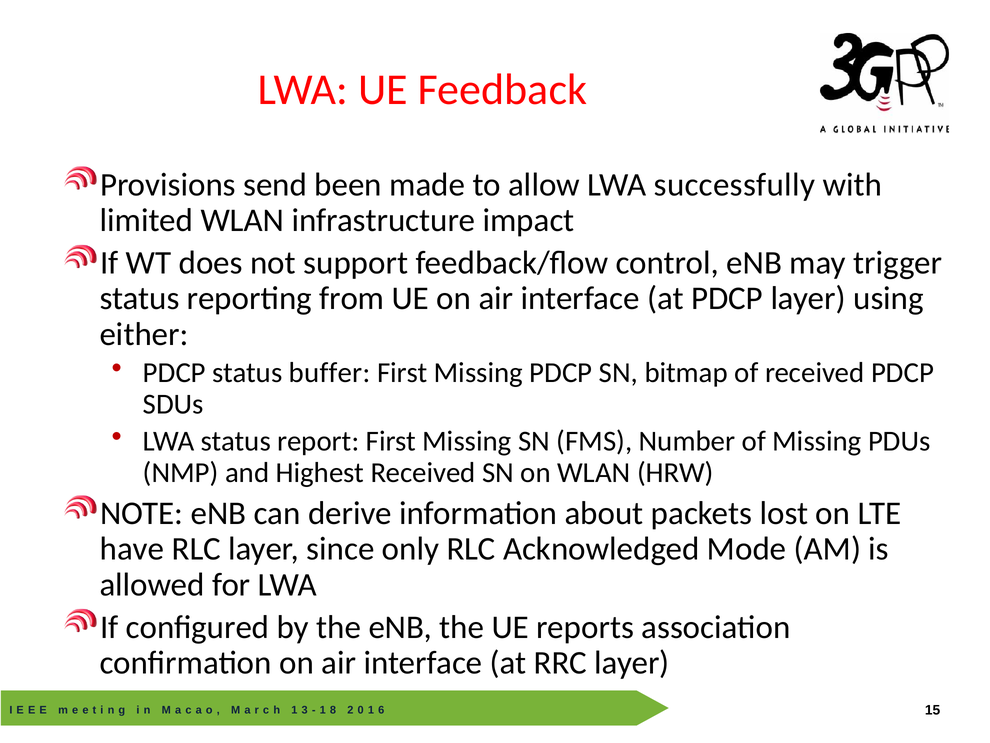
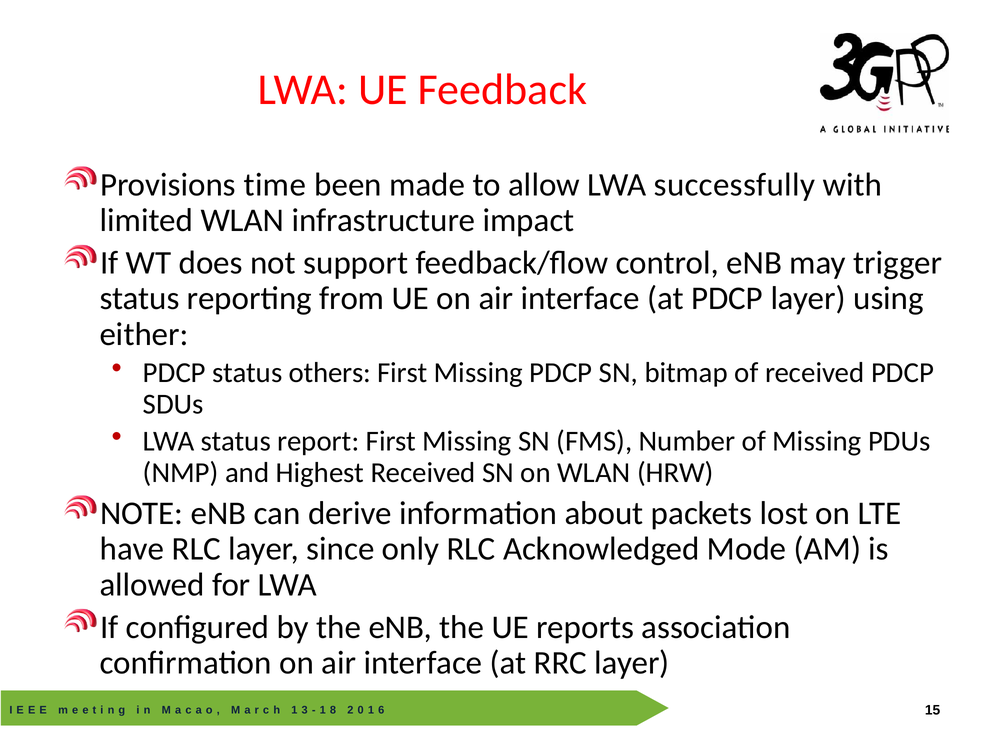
send: send -> time
buffer: buffer -> others
